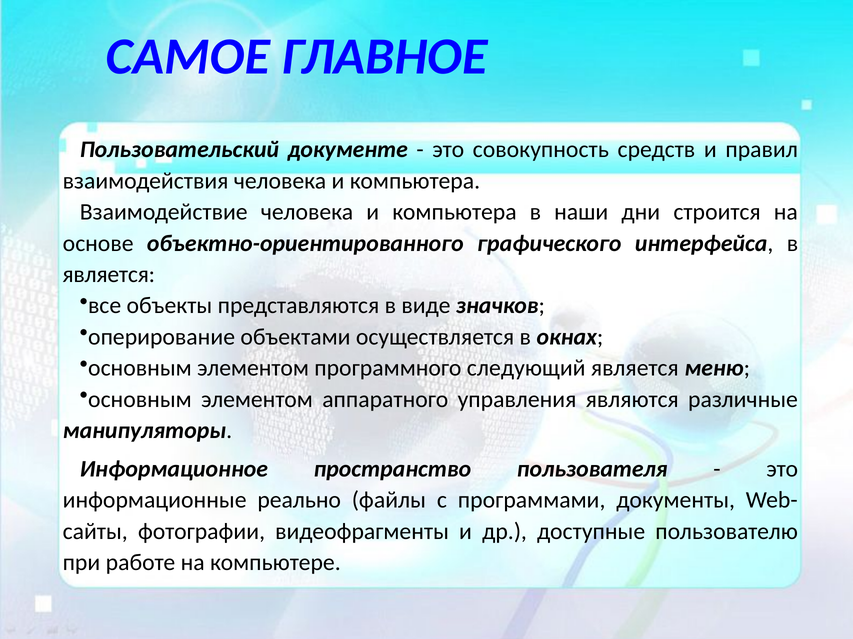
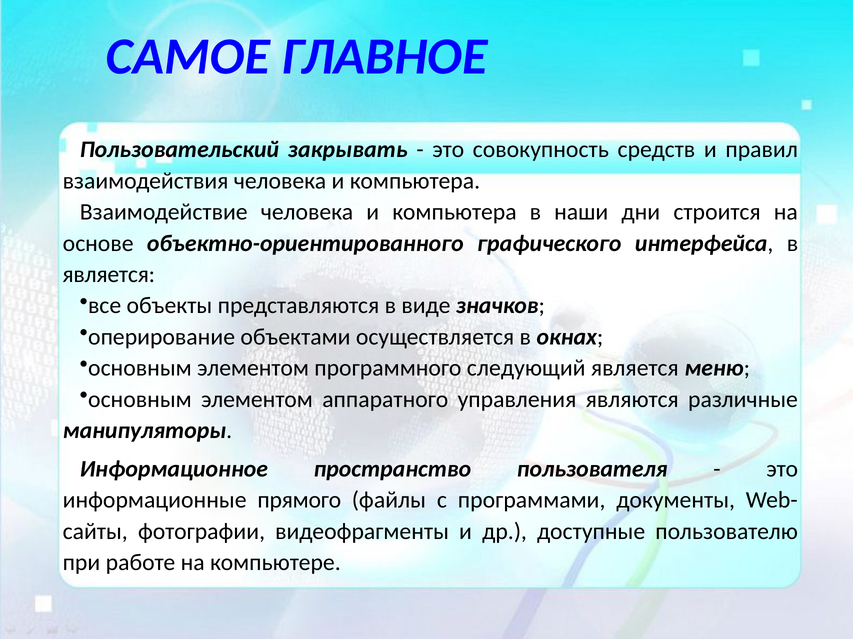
документе: документе -> закрывать
реально: реально -> прямого
